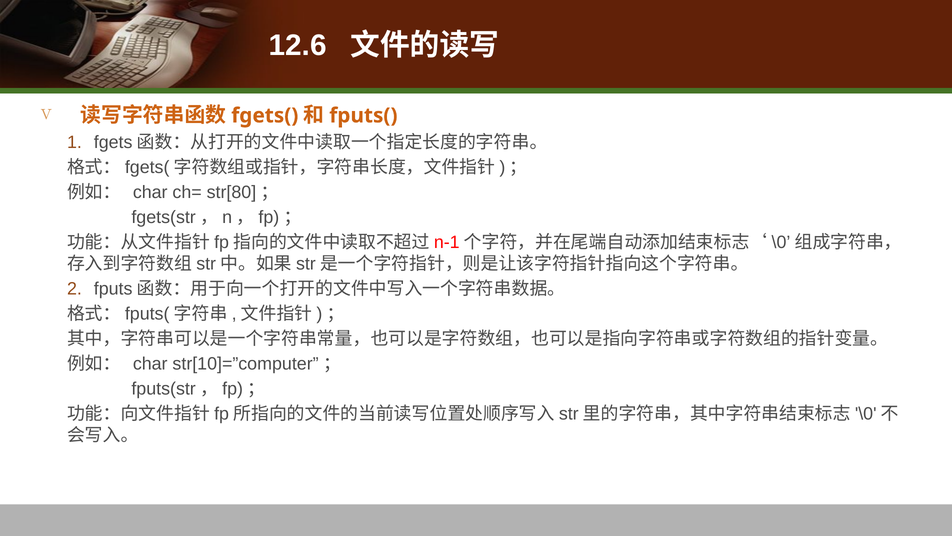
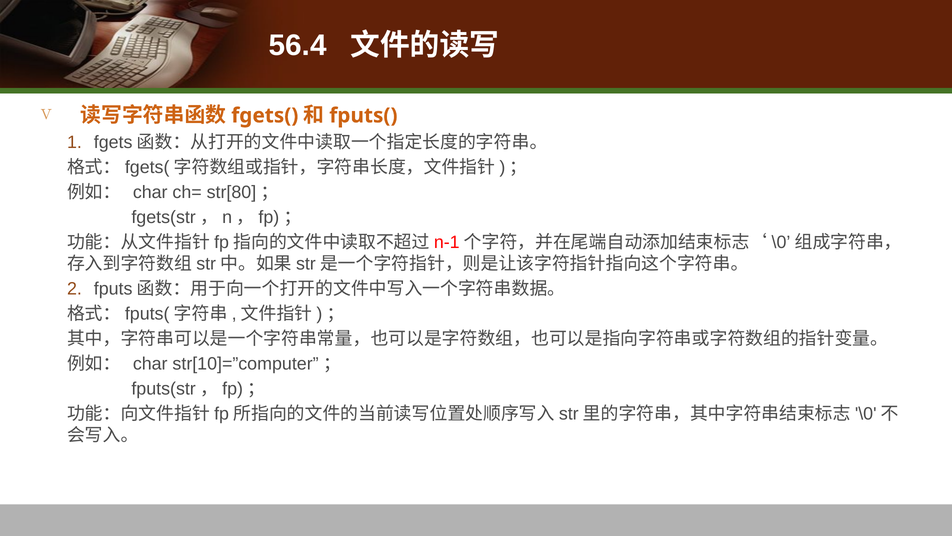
12.6: 12.6 -> 56.4
